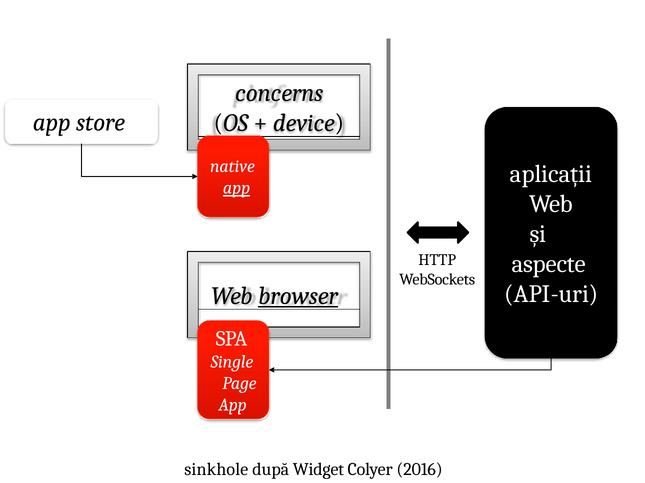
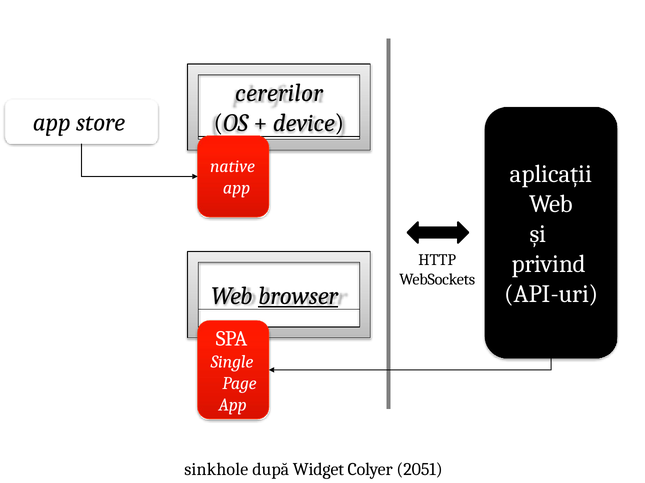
concerns: concerns -> cererilor
app at (237, 188) underline: present -> none
aspecte: aspecte -> privind
2016: 2016 -> 2051
